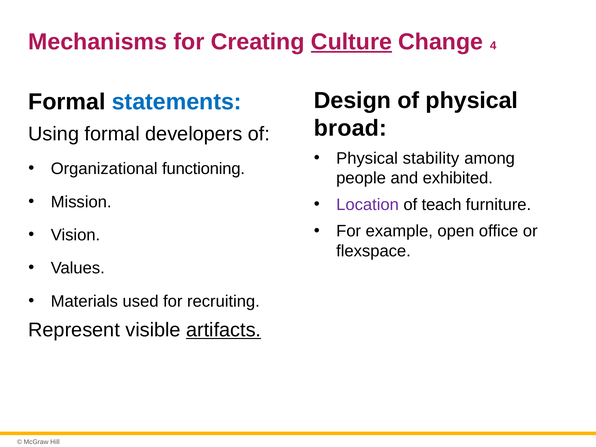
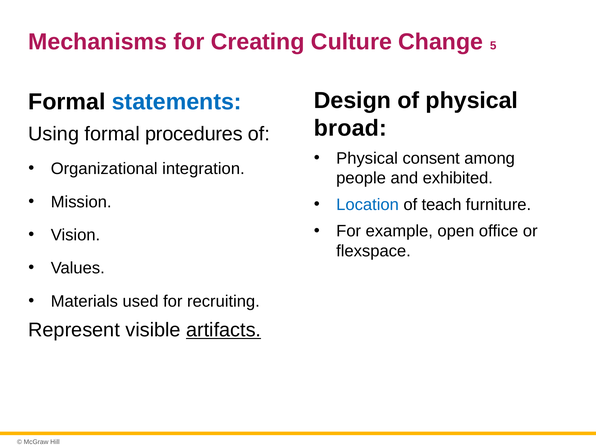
Culture underline: present -> none
4: 4 -> 5
developers: developers -> procedures
stability: stability -> consent
functioning: functioning -> integration
Location colour: purple -> blue
